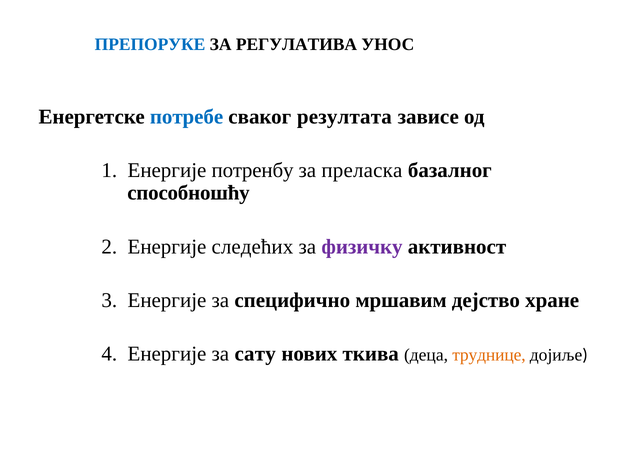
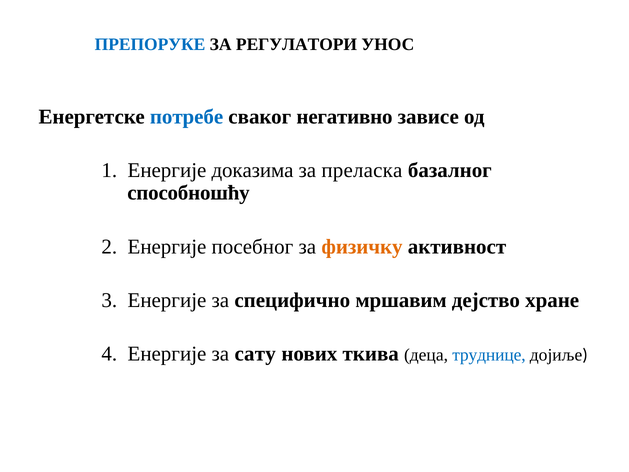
РЕГУЛАТИВА: РЕГУЛАТИВА -> РЕГУЛАТОРИ
резултата: резултата -> негативно
потренбу: потренбу -> доказима
следећих: следећих -> посебног
физичку colour: purple -> orange
труднице colour: orange -> blue
